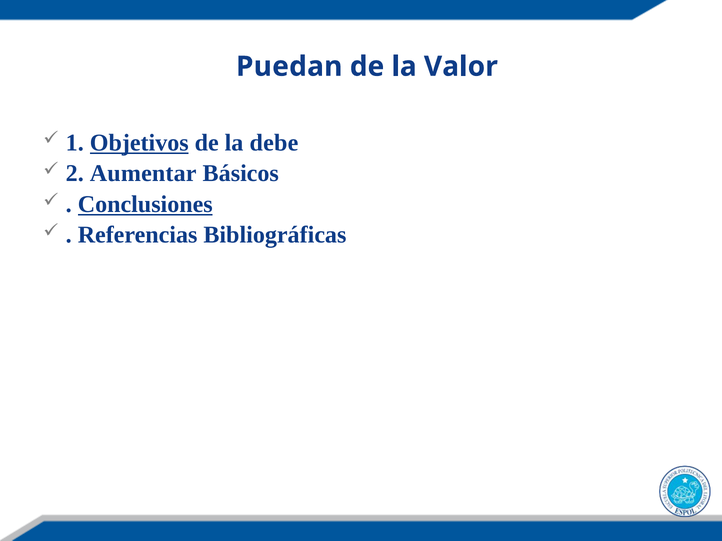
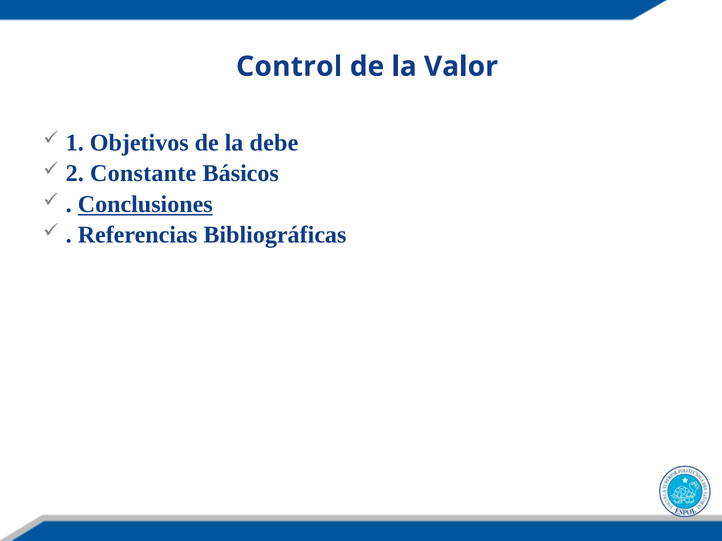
Puedan: Puedan -> Control
Objetivos underline: present -> none
Aumentar: Aumentar -> Constante
